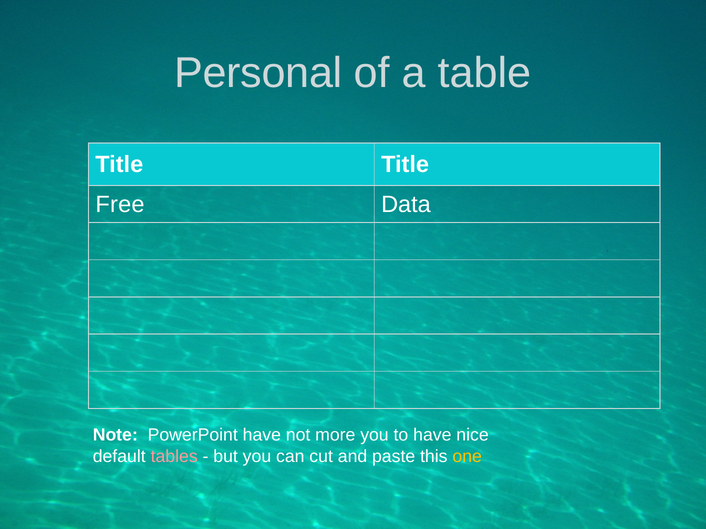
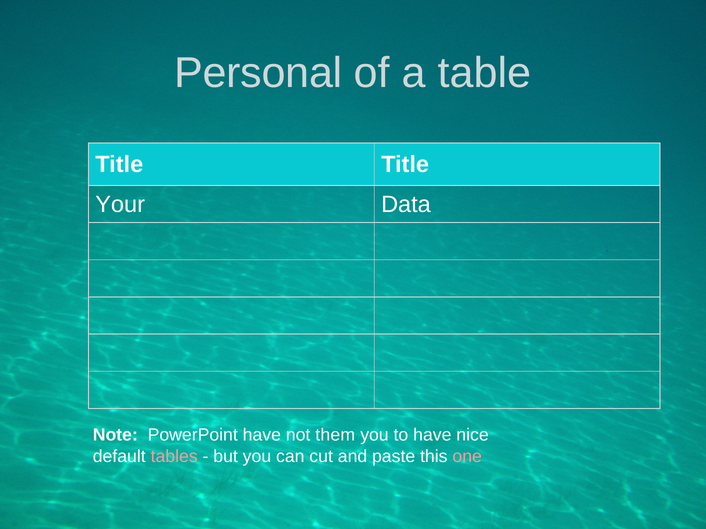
Free: Free -> Your
more: more -> them
one colour: yellow -> pink
